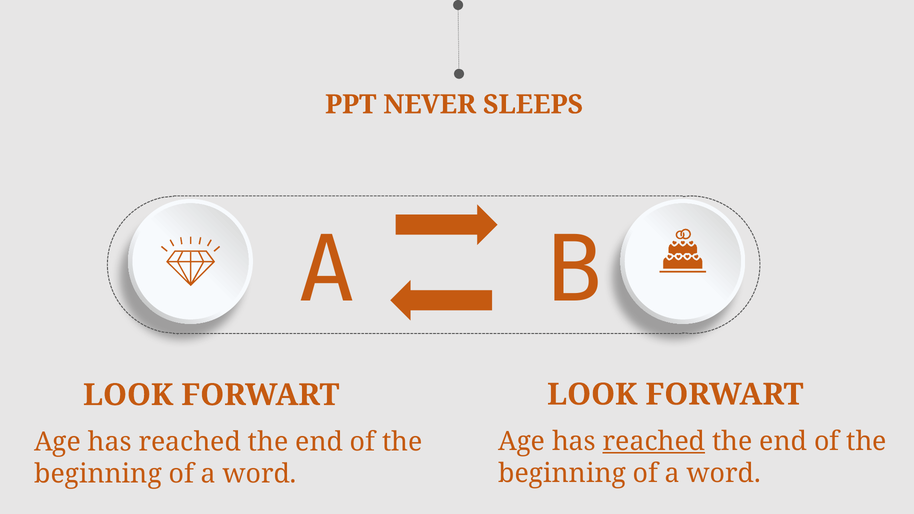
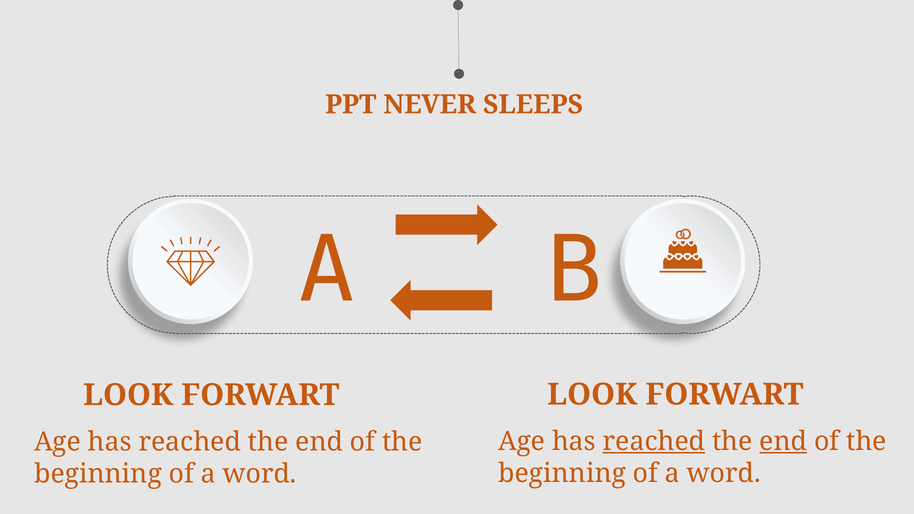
end at (783, 441) underline: none -> present
